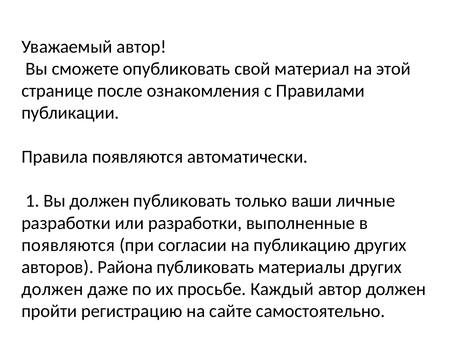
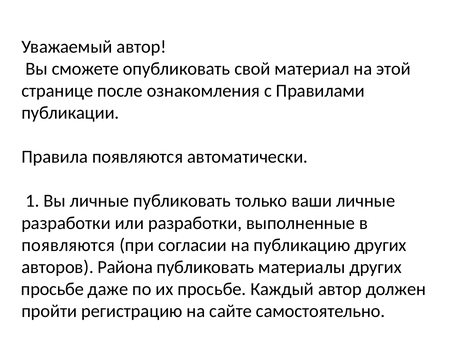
Вы должен: должен -> личные
должен at (52, 289): должен -> просьбе
